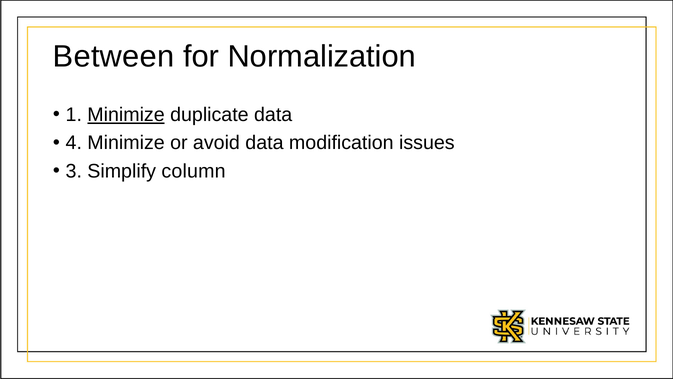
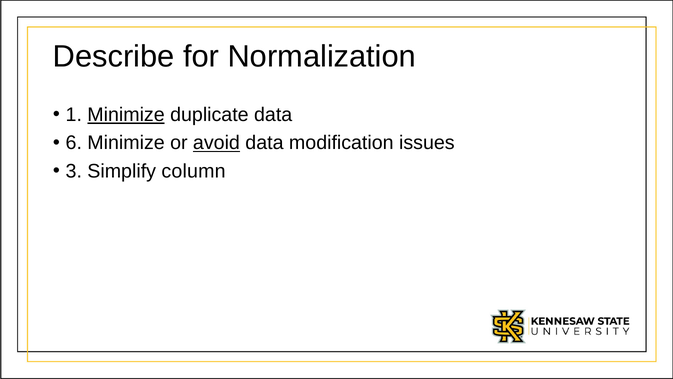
Between: Between -> Describe
4: 4 -> 6
avoid underline: none -> present
